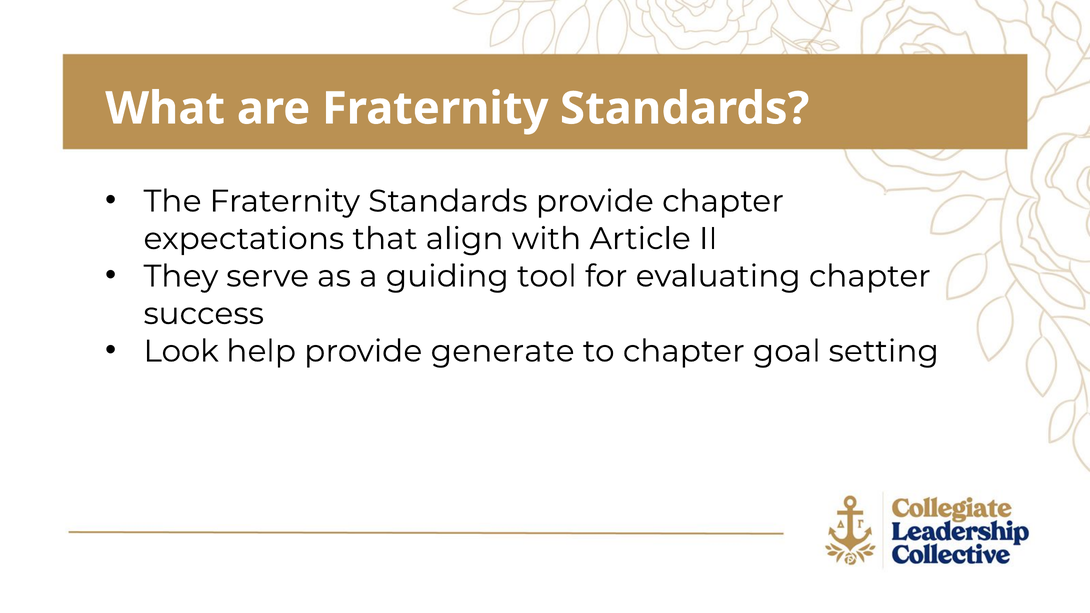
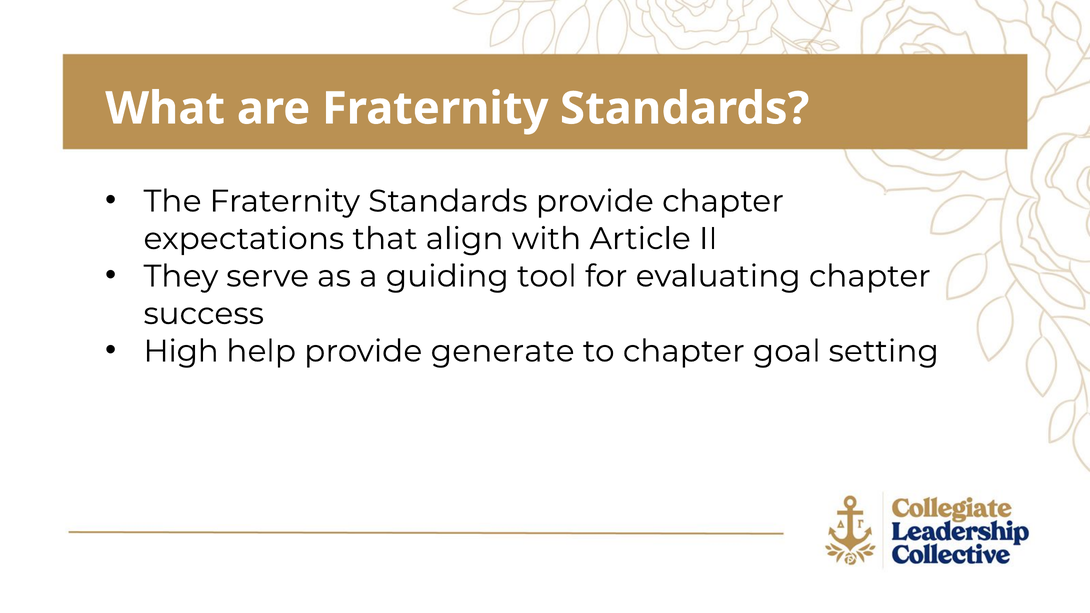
Look: Look -> High
